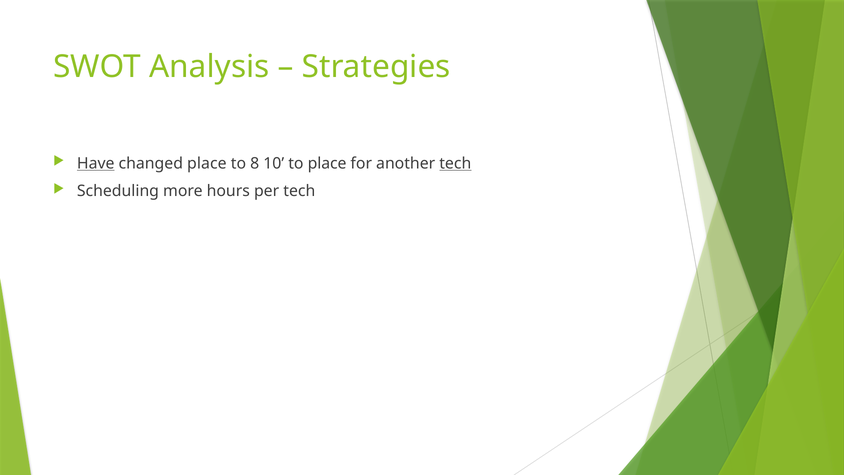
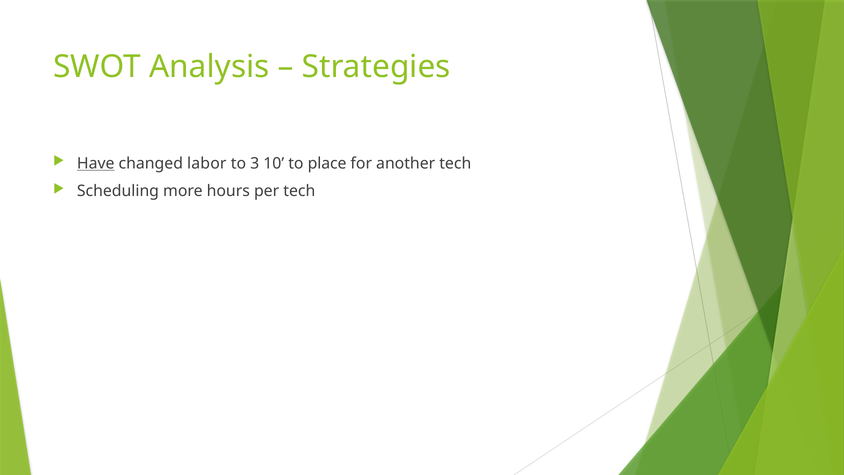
changed place: place -> labor
8: 8 -> 3
tech at (455, 163) underline: present -> none
